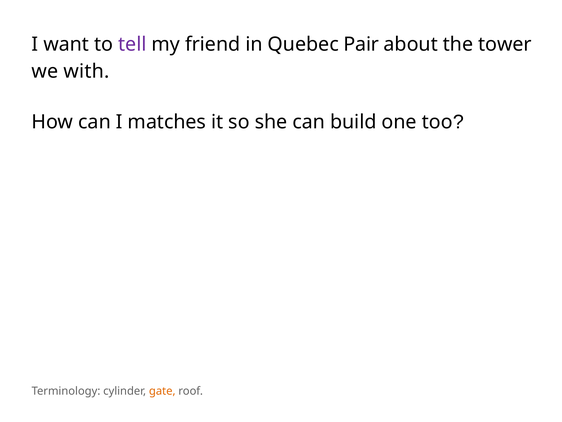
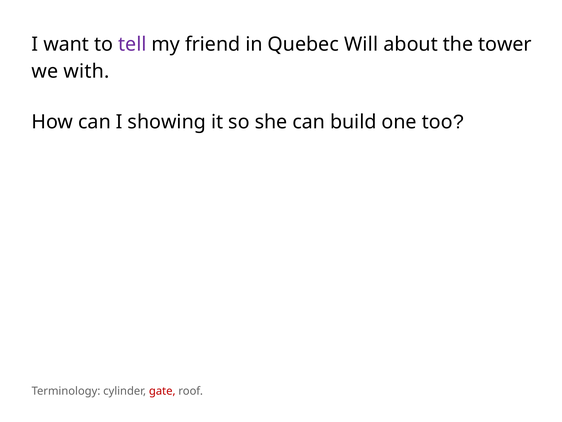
Pair: Pair -> Will
matches: matches -> showing
gate colour: orange -> red
